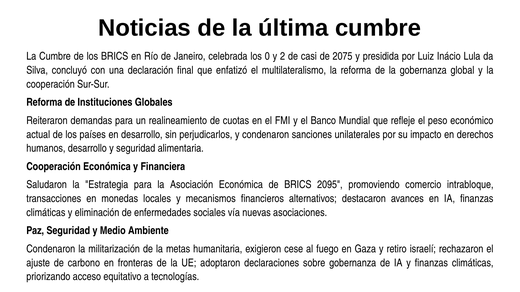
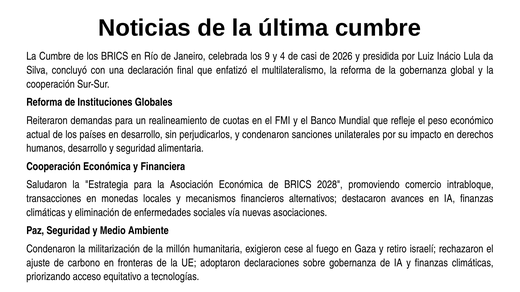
0: 0 -> 9
2: 2 -> 4
2075: 2075 -> 2026
2095: 2095 -> 2028
metas: metas -> millón
